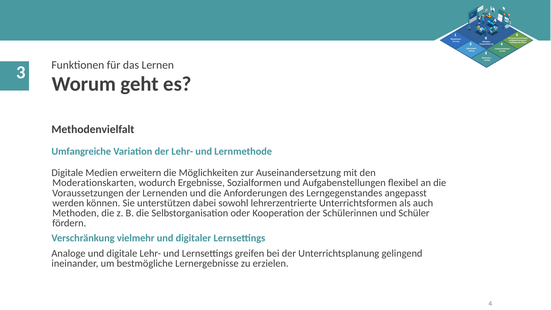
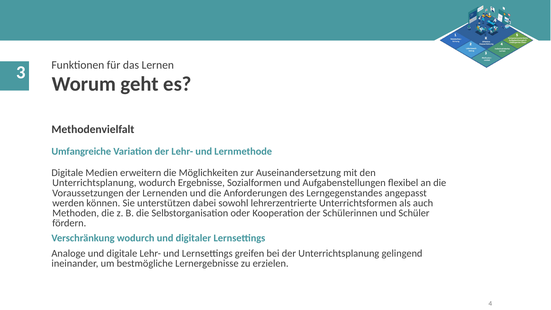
Moderationskarten at (94, 183): Moderationskarten -> Unterrichtsplanung
Verschränkung vielmehr: vielmehr -> wodurch
